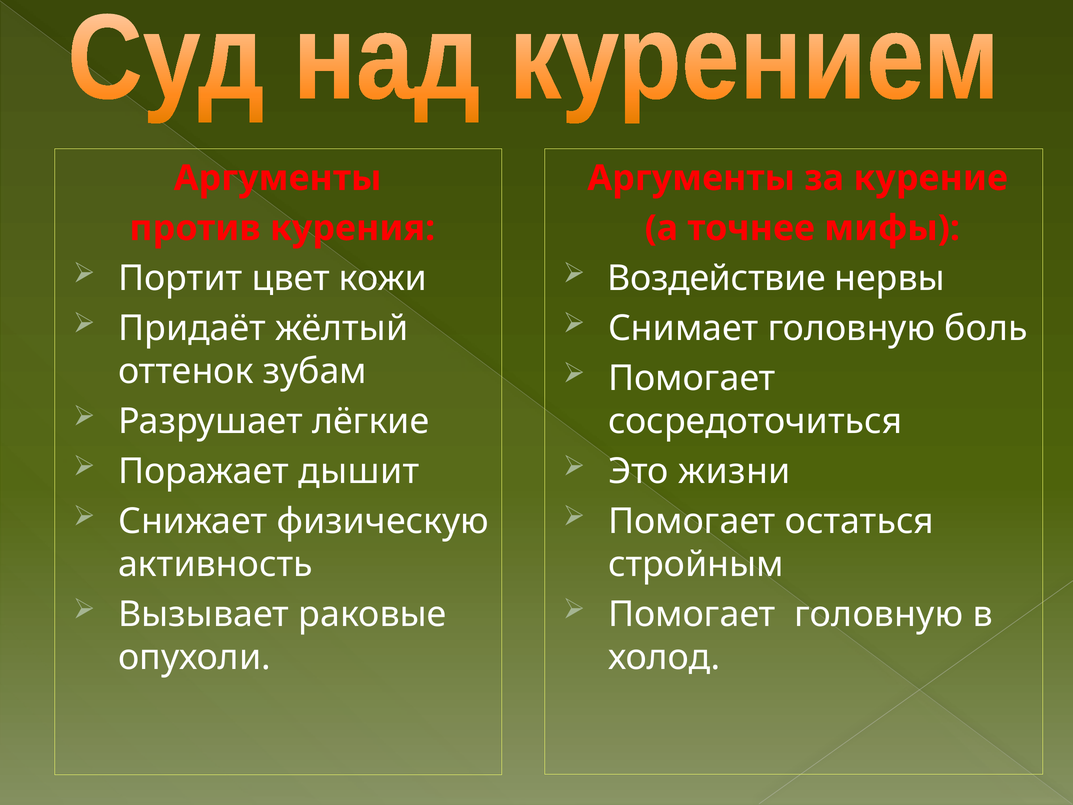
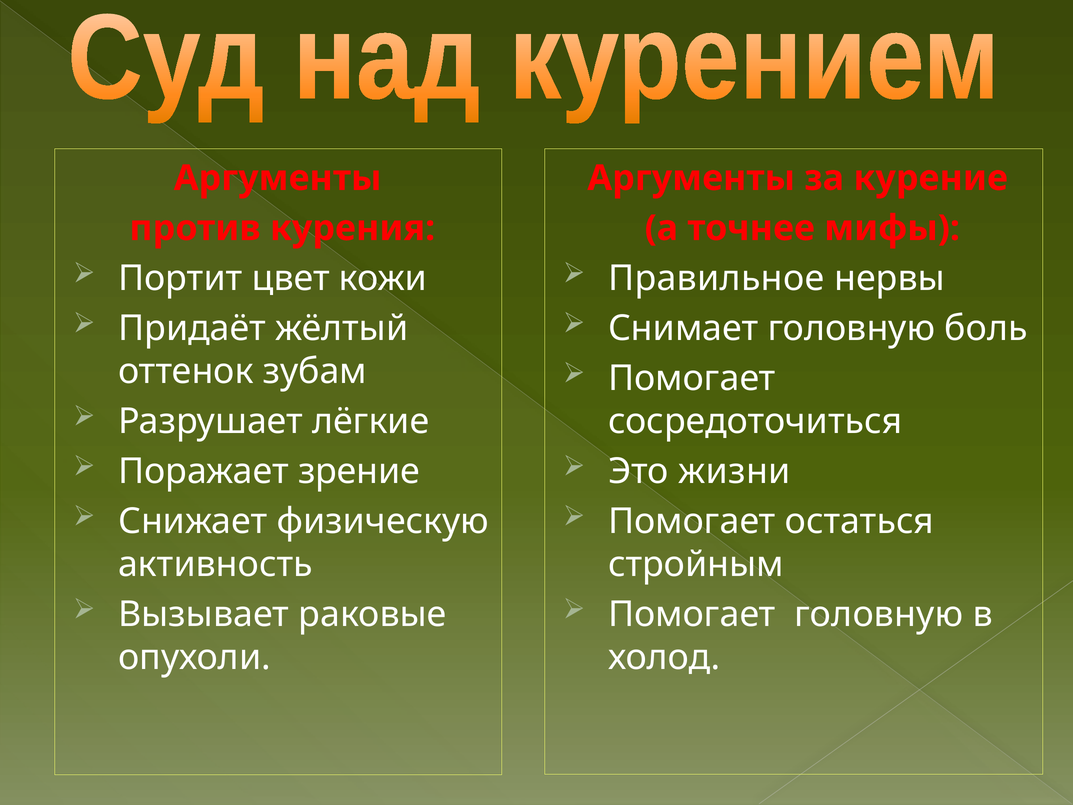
Воздействие: Воздействие -> Правильное
дышит: дышит -> зрение
